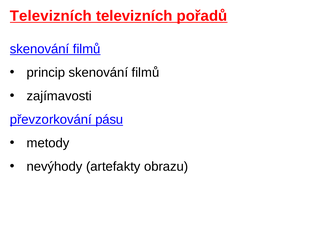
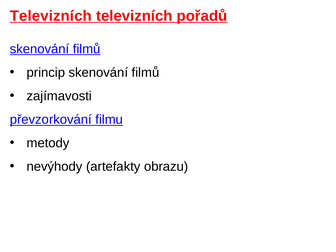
pásu: pásu -> filmu
